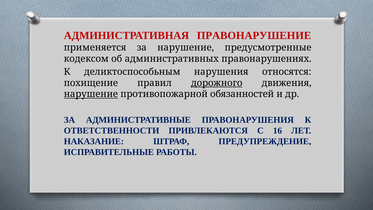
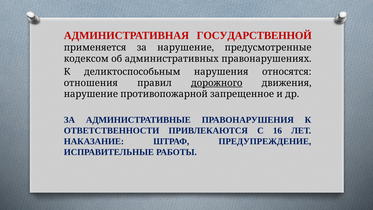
ПРАВОНАРУШЕНИЕ: ПРАВОНАРУШЕНИЕ -> ГОСУДАРСТВЕННОЙ
похищение: похищение -> отношения
нарушение at (91, 94) underline: present -> none
обязанностей: обязанностей -> запрещенное
